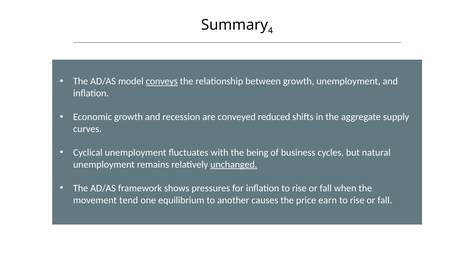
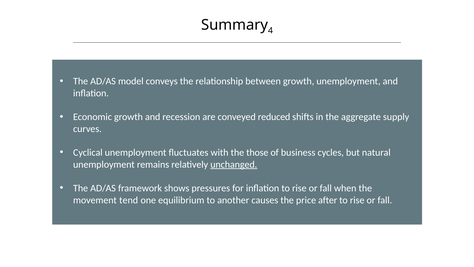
conveys underline: present -> none
being: being -> those
earn: earn -> after
